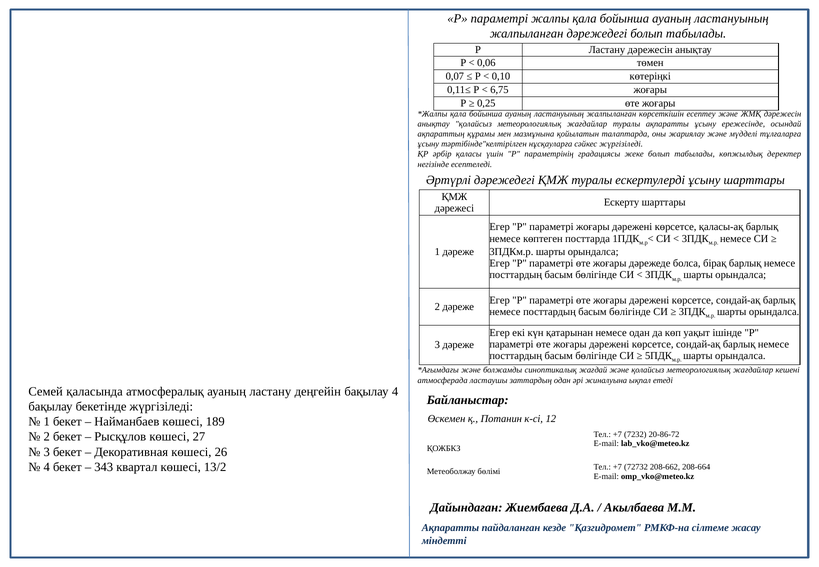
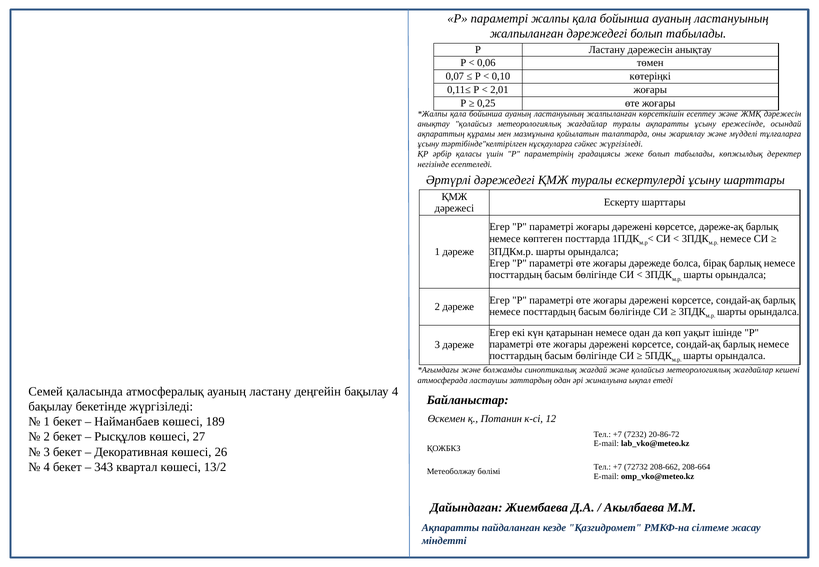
6,75: 6,75 -> 2,01
қаласы-ақ: қаласы-ақ -> дәреже-ақ
